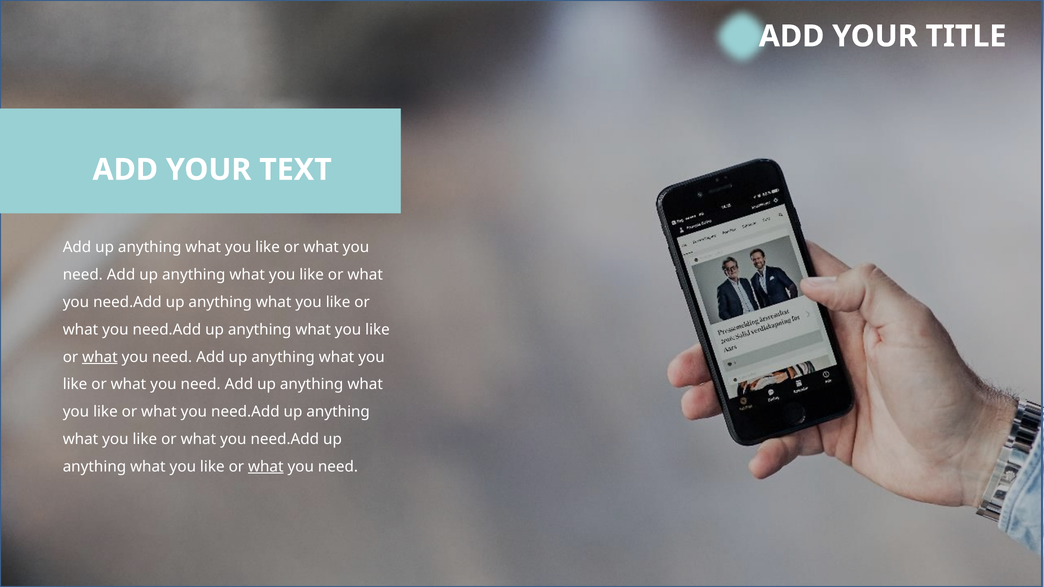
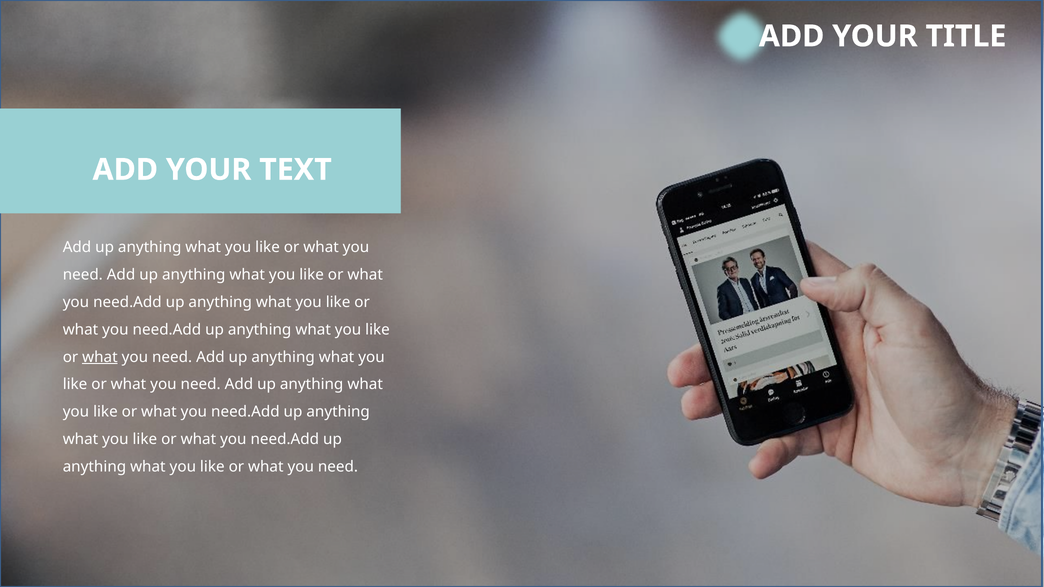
what at (266, 467) underline: present -> none
